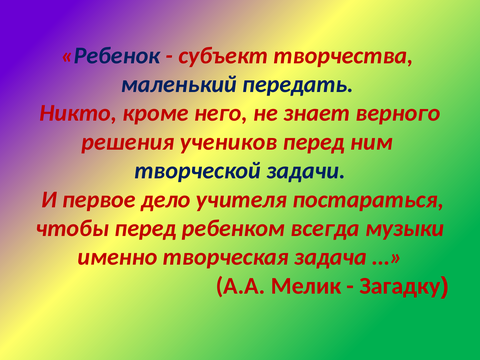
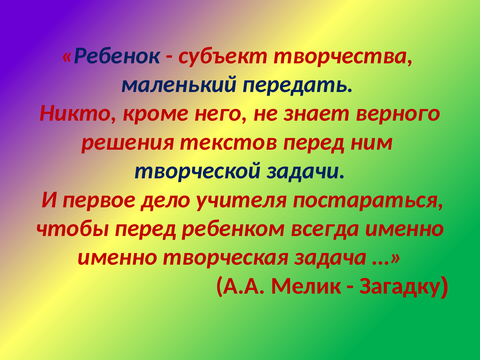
учеников: учеников -> текстов
всегда музыки: музыки -> именно
